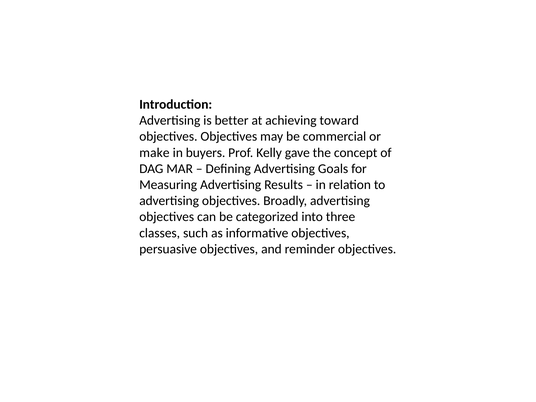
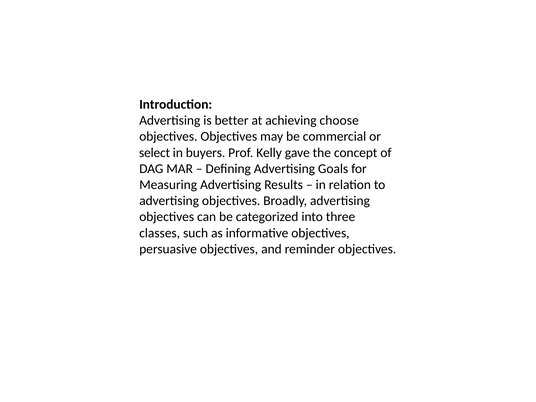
toward: toward -> choose
make: make -> select
